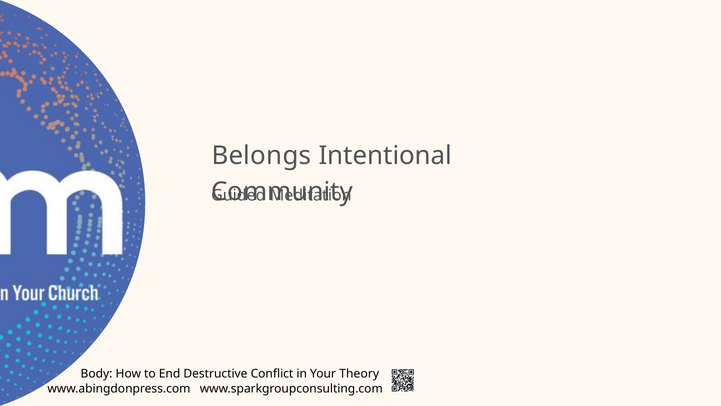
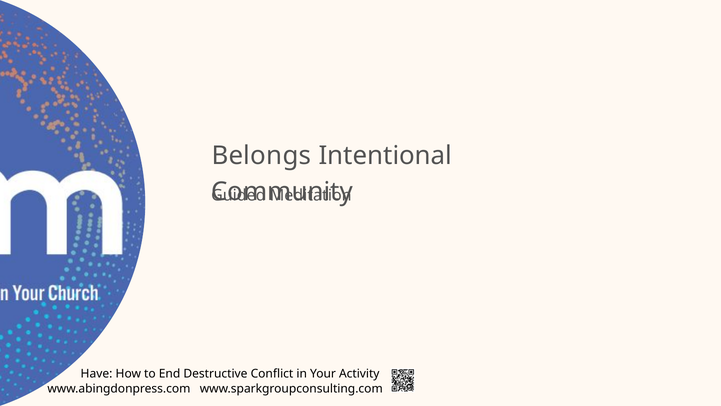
Body: Body -> Have
Theory: Theory -> Activity
